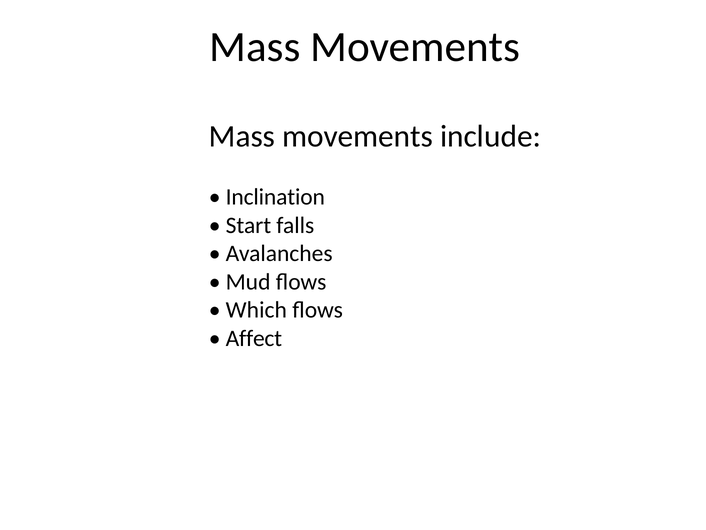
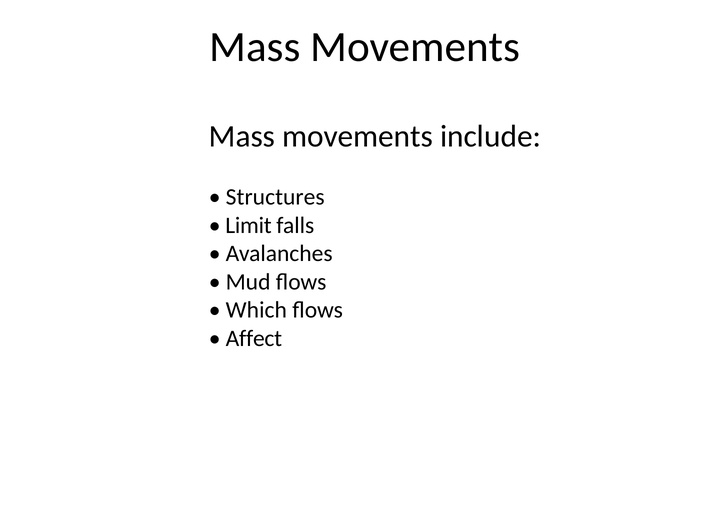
Inclination: Inclination -> Structures
Start: Start -> Limit
